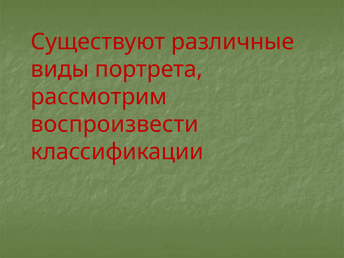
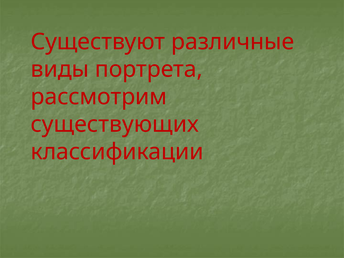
воспроизвести: воспроизвести -> существующих
